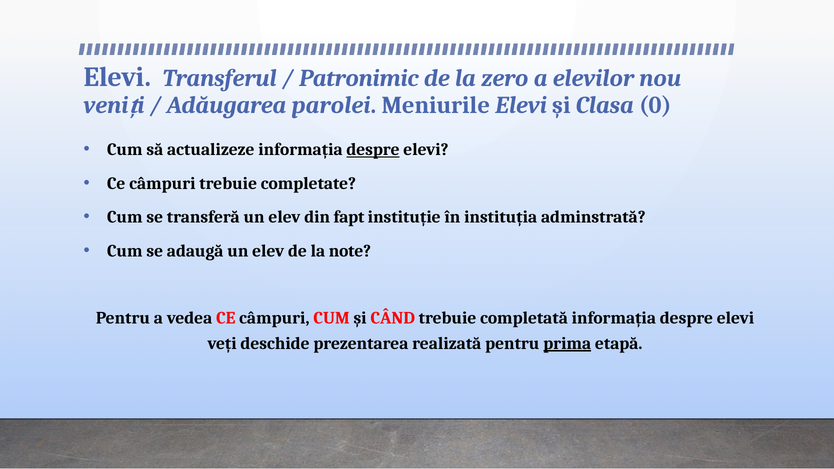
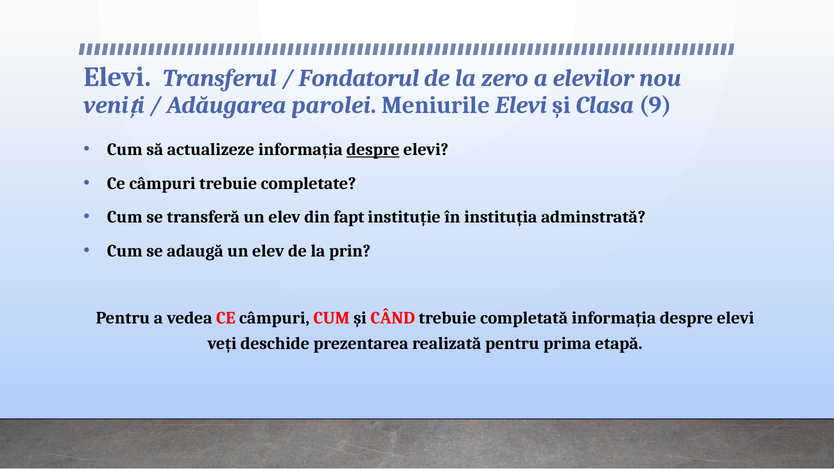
Patronimic: Patronimic -> Fondatorul
0: 0 -> 9
note: note -> prin
prima underline: present -> none
